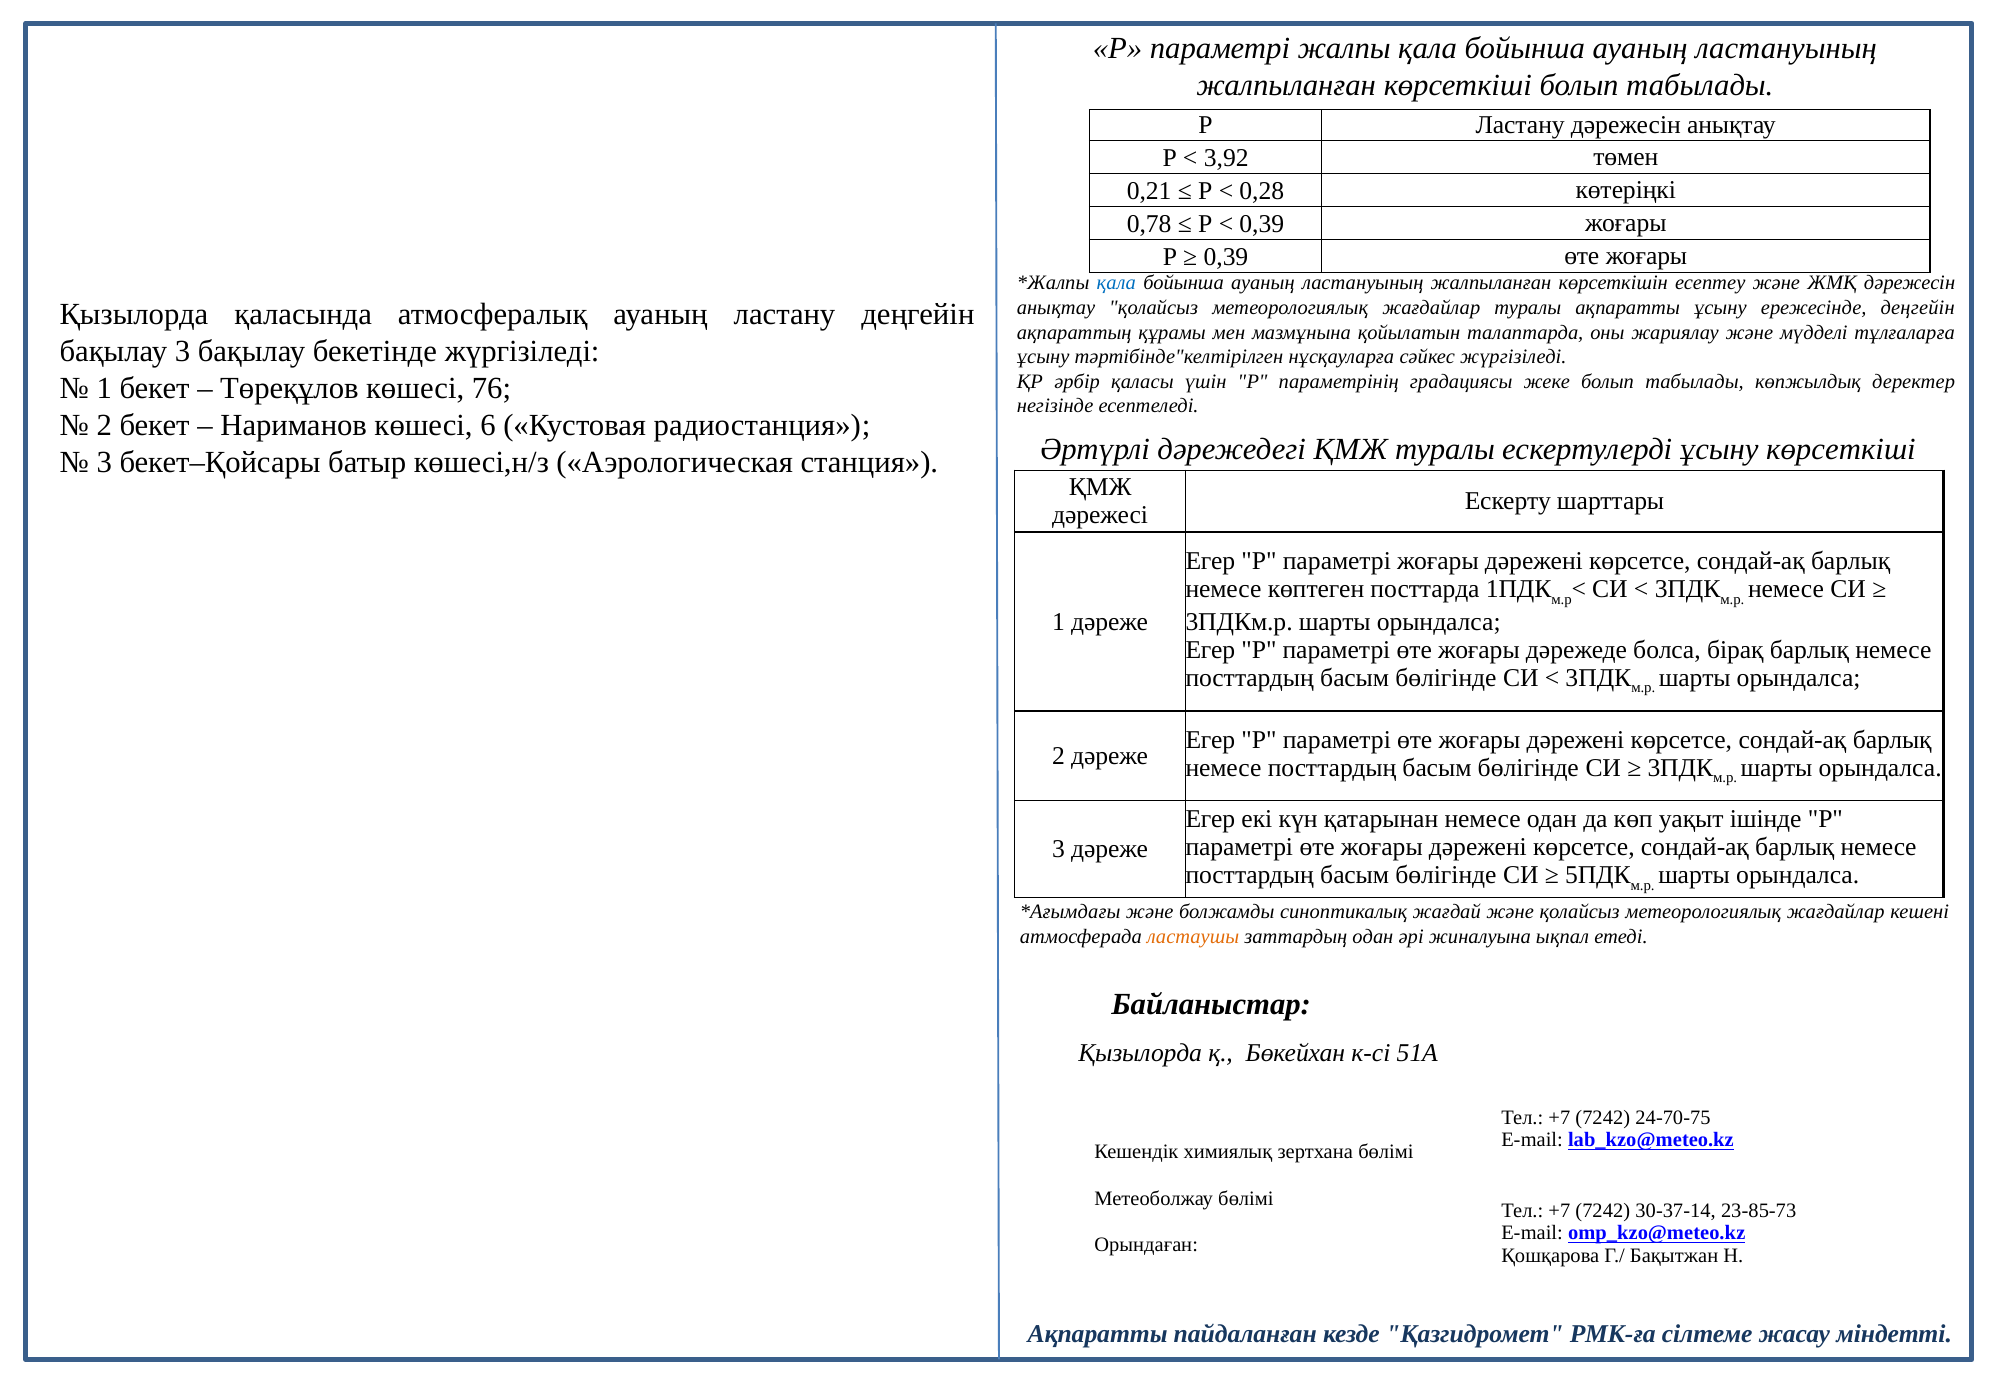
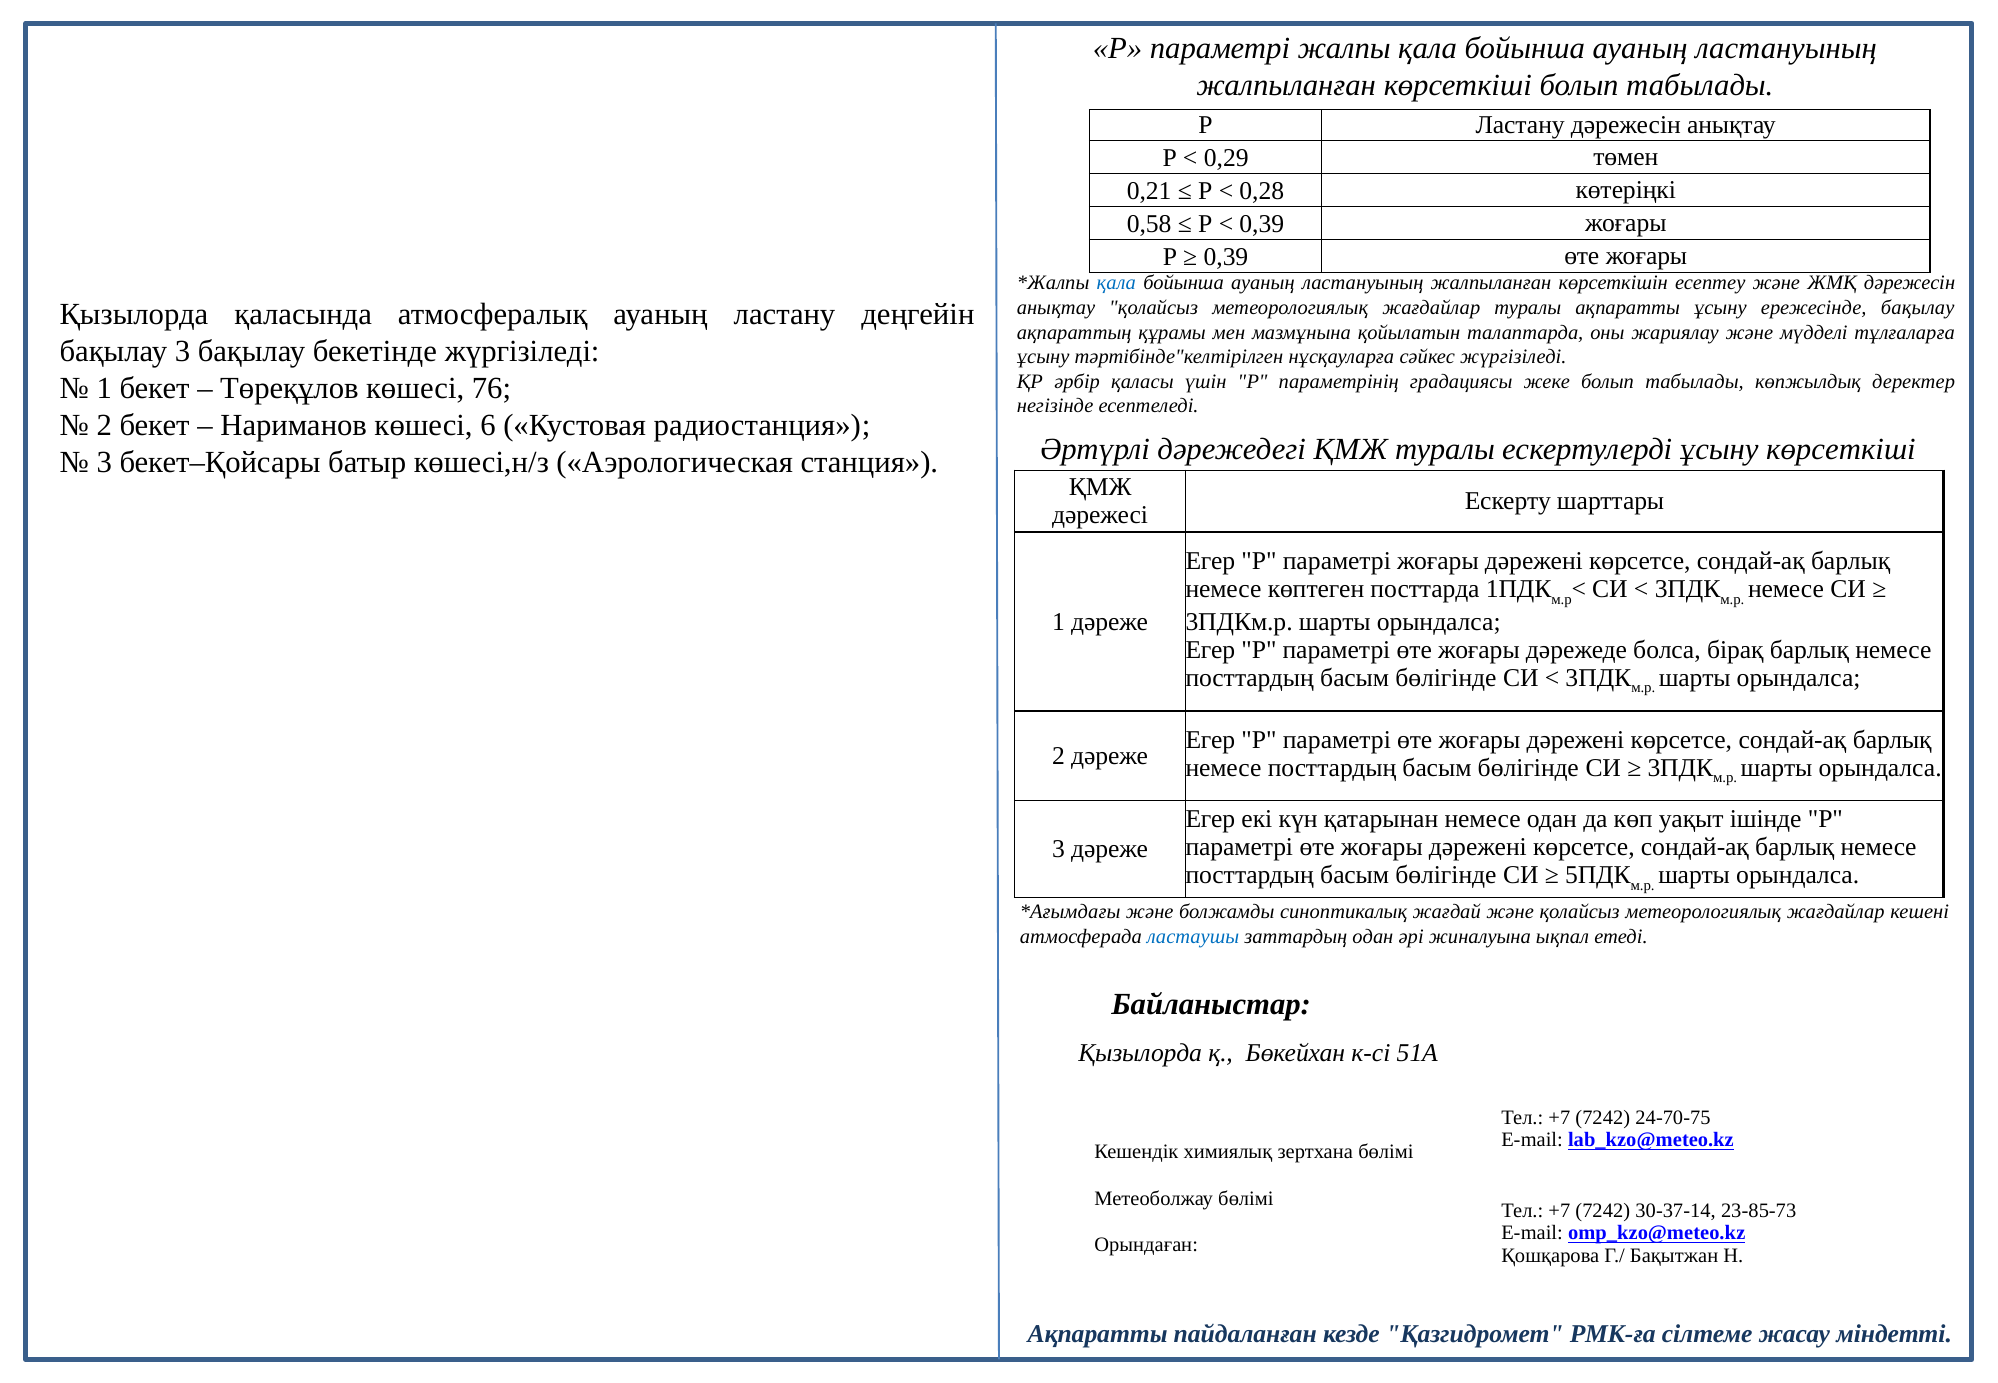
3,92: 3,92 -> 0,29
0,78: 0,78 -> 0,58
ережесінде деңгейін: деңгейін -> бақылау
ластаушы colour: orange -> blue
